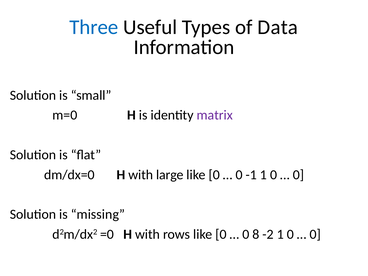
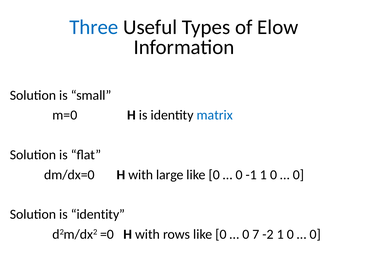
Data: Data -> Elow
matrix colour: purple -> blue
Solution is missing: missing -> identity
8: 8 -> 7
